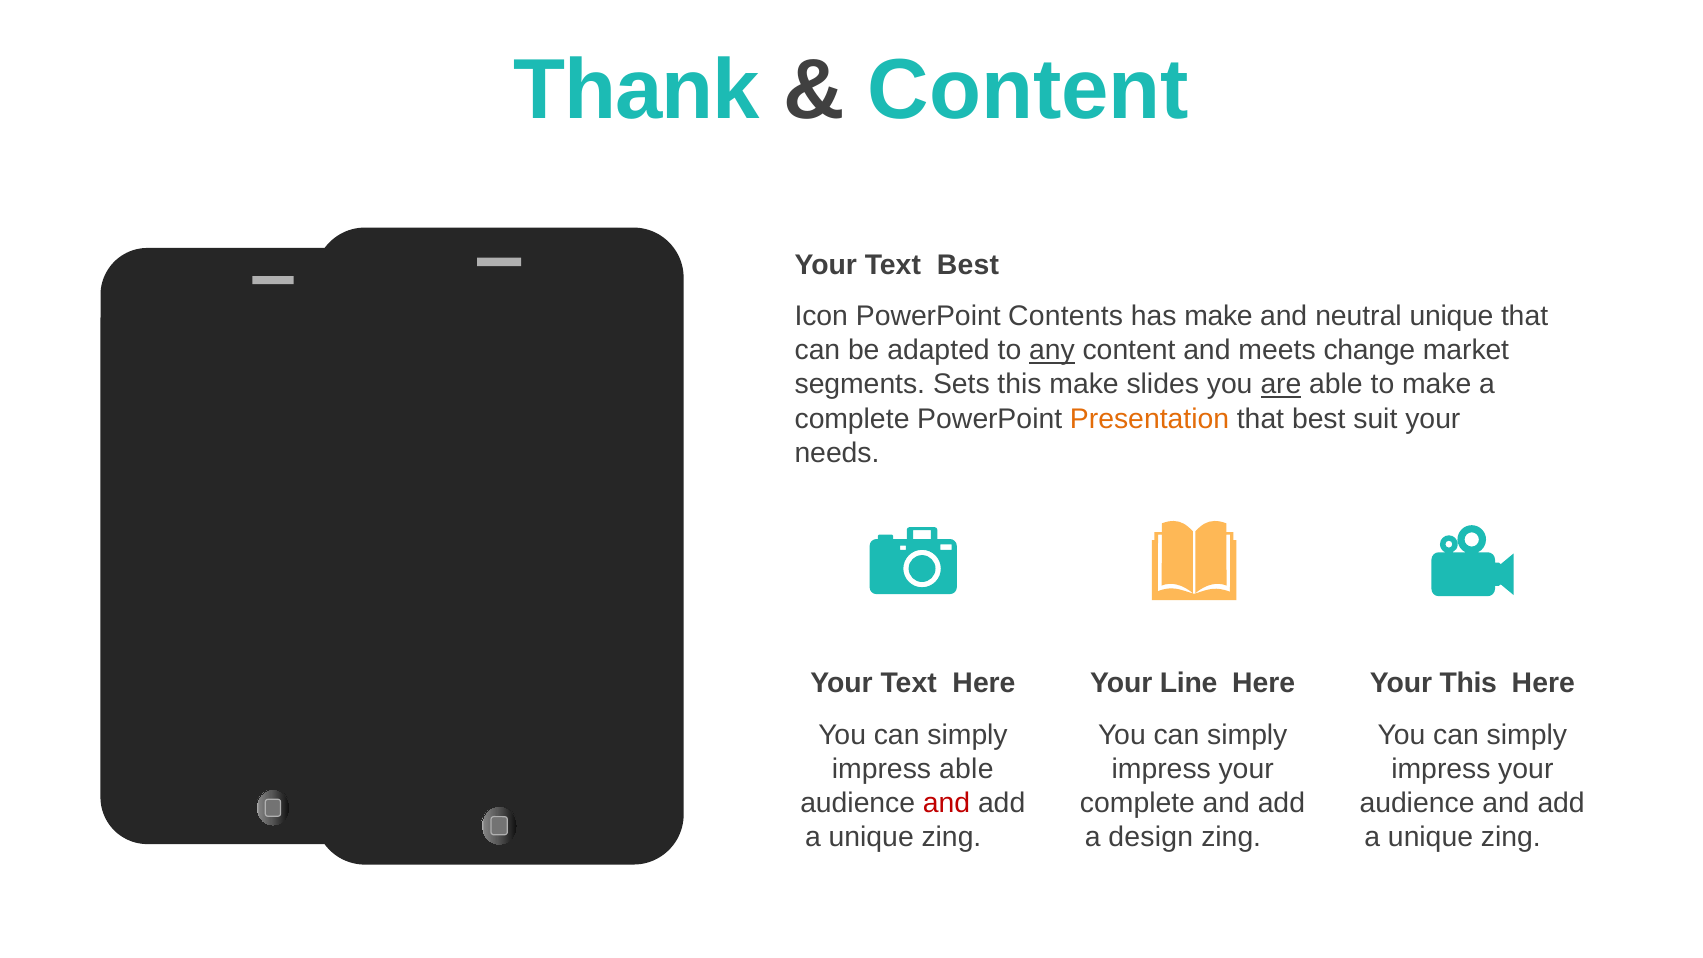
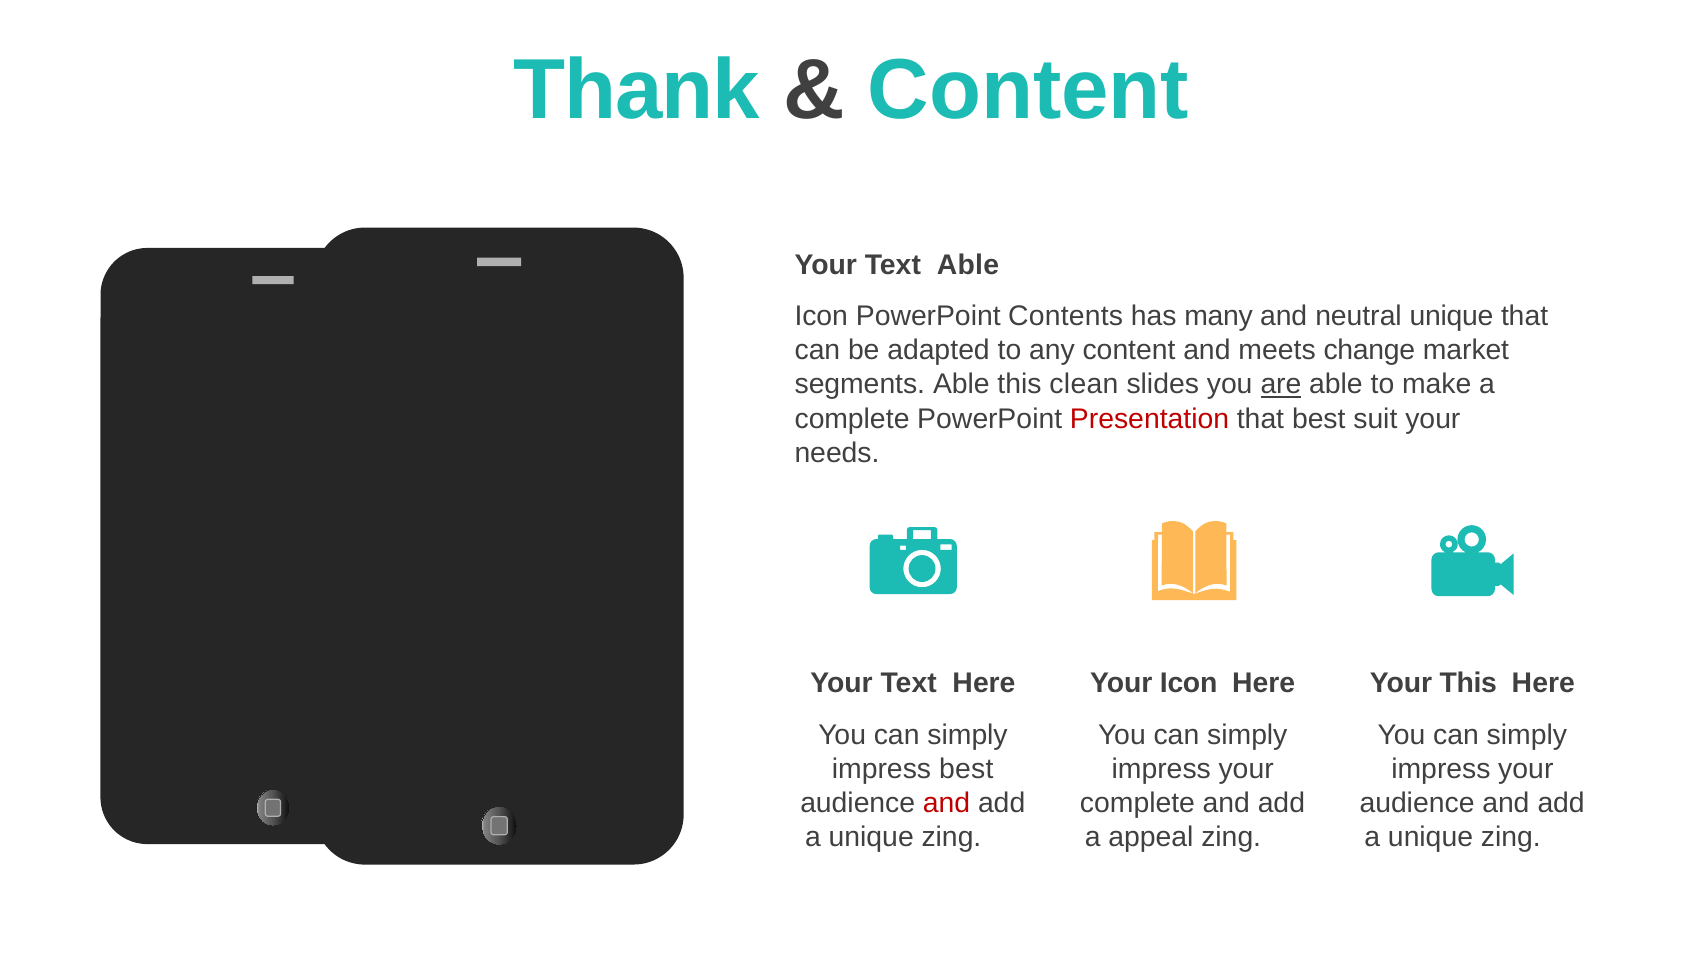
Text Best: Best -> Able
has make: make -> many
any underline: present -> none
segments Sets: Sets -> Able
this make: make -> clean
Presentation colour: orange -> red
Your Line: Line -> Icon
impress able: able -> best
design: design -> appeal
